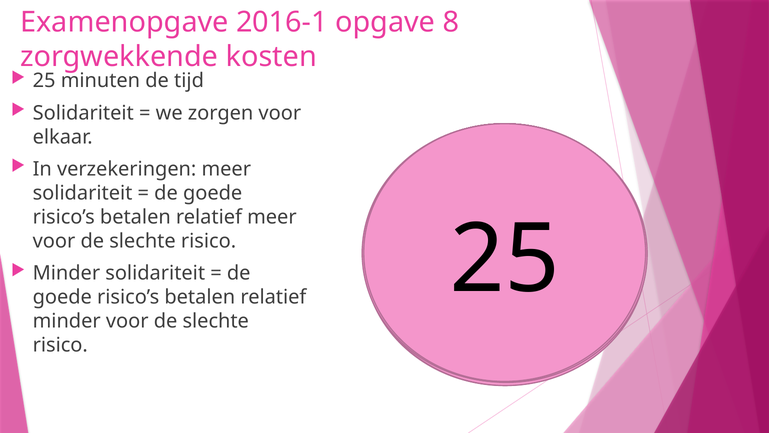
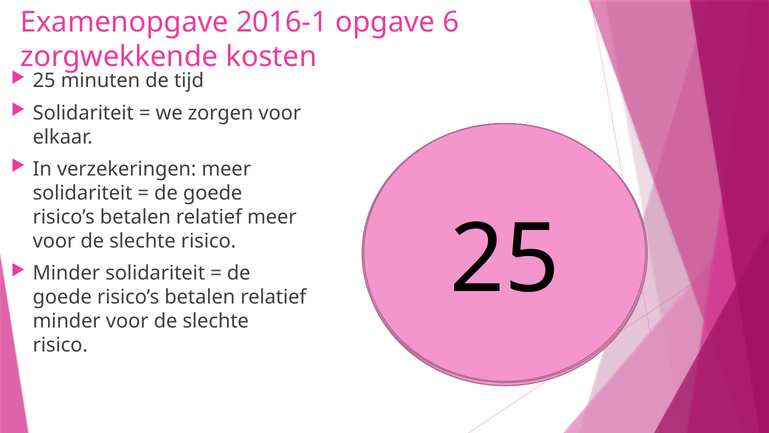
8: 8 -> 6
